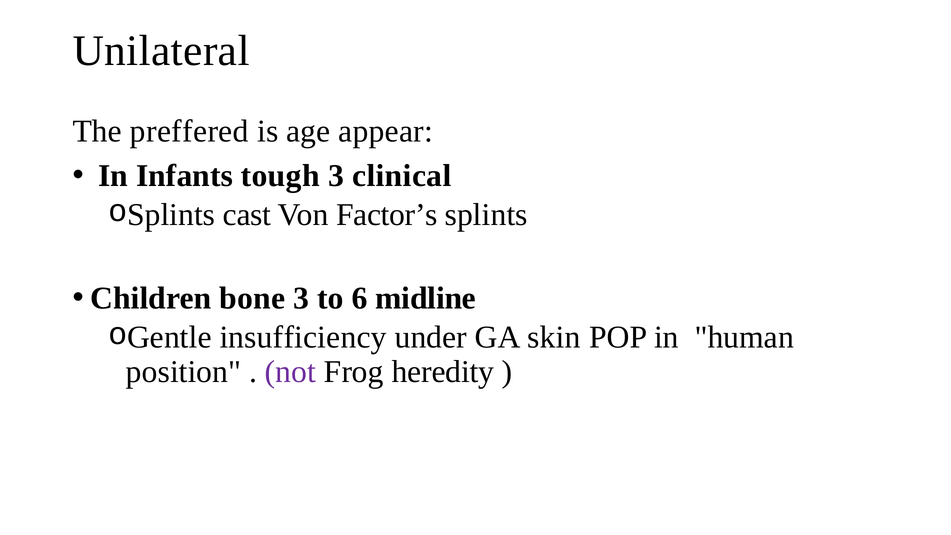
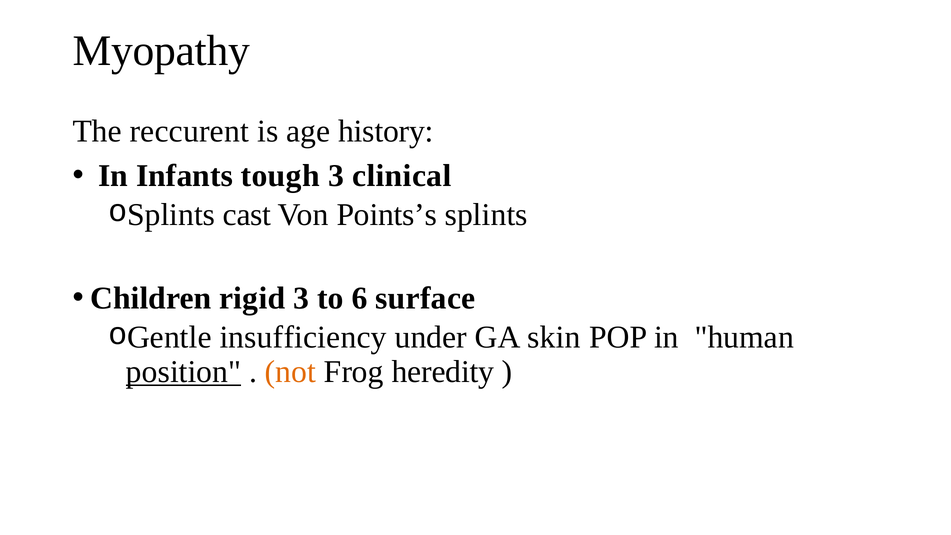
Unilateral: Unilateral -> Myopathy
preffered: preffered -> reccurent
appear: appear -> history
Factor’s: Factor’s -> Points’s
bone: bone -> rigid
midline: midline -> surface
position underline: none -> present
not colour: purple -> orange
